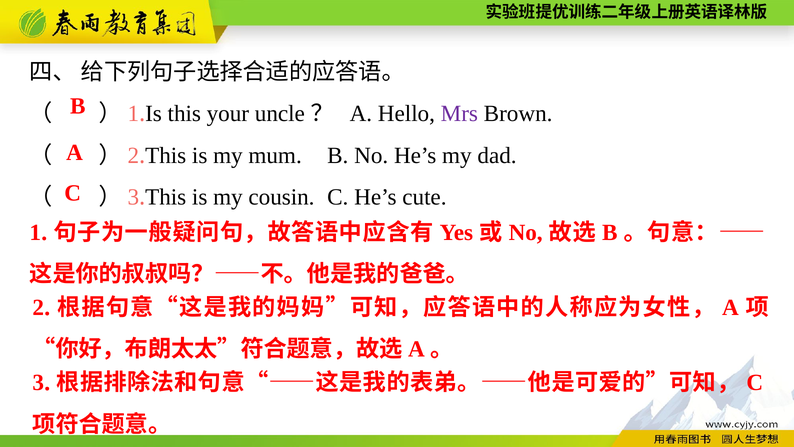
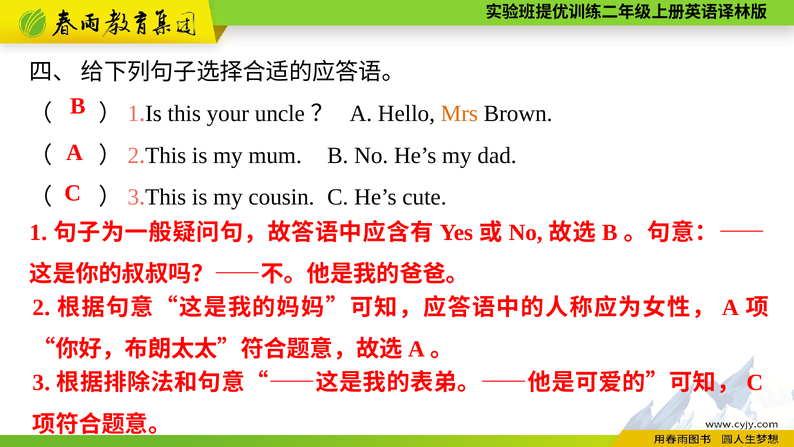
Mrs colour: purple -> orange
